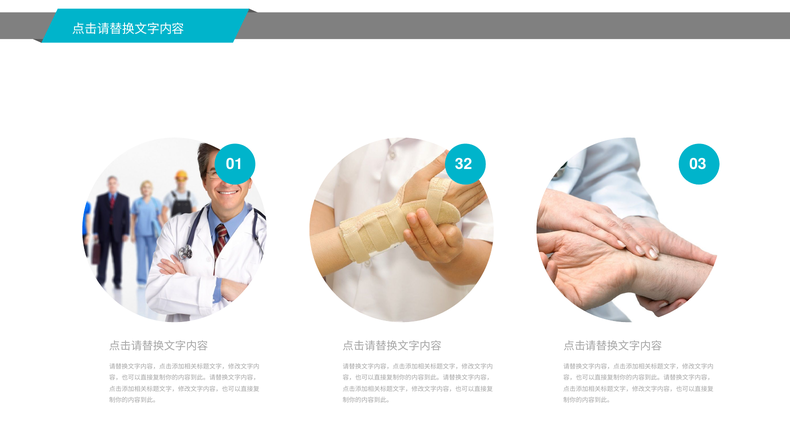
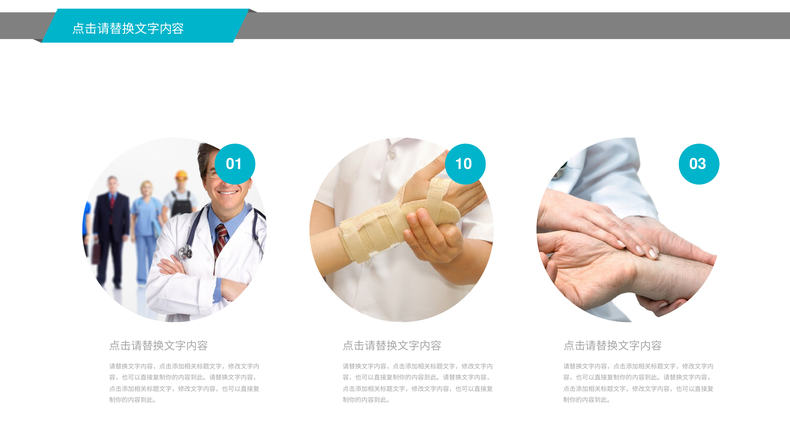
32: 32 -> 10
